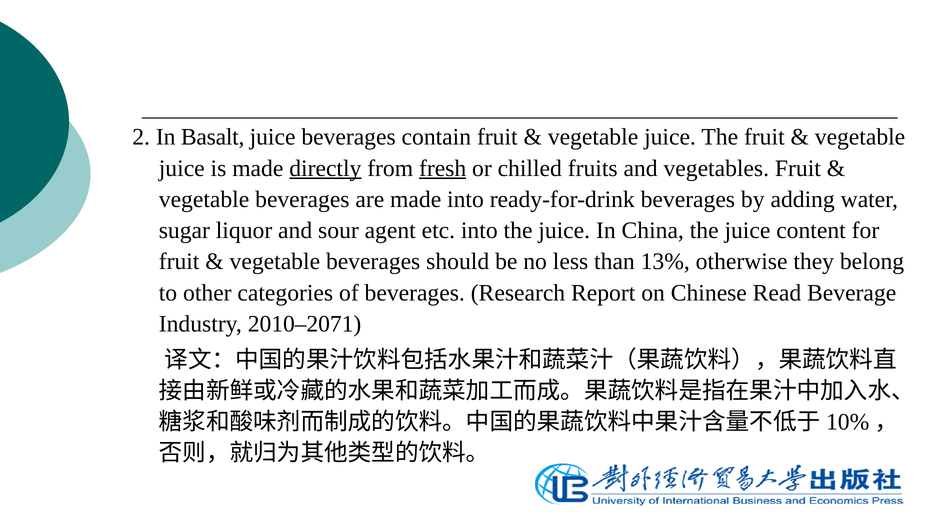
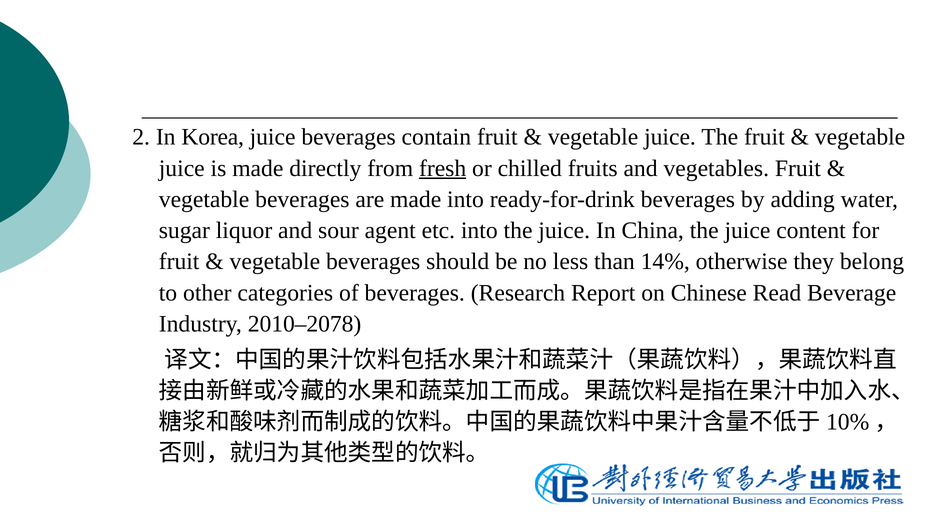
Basalt: Basalt -> Korea
directly underline: present -> none
13%: 13% -> 14%
2010–2071: 2010–2071 -> 2010–2078
